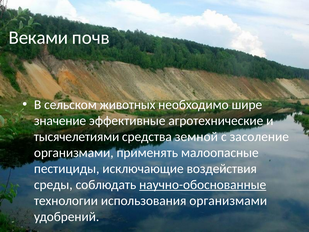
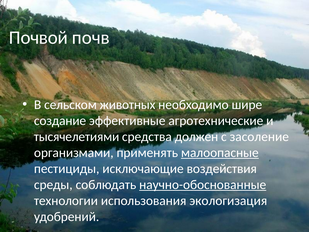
Веками: Веками -> Почвой
значение: значение -> создание
земной: земной -> должен
малоопасные underline: none -> present
использования организмами: организмами -> экологизация
